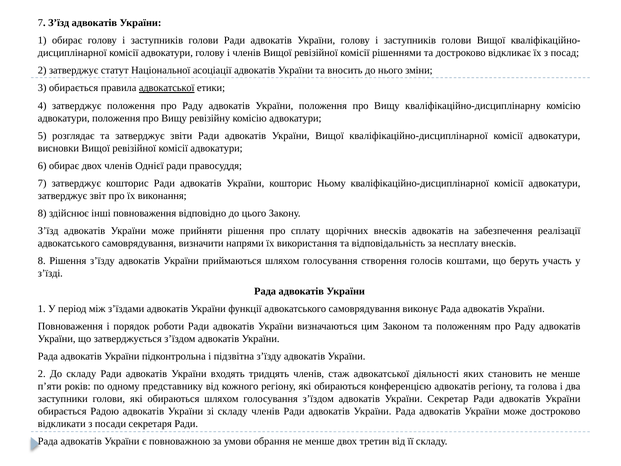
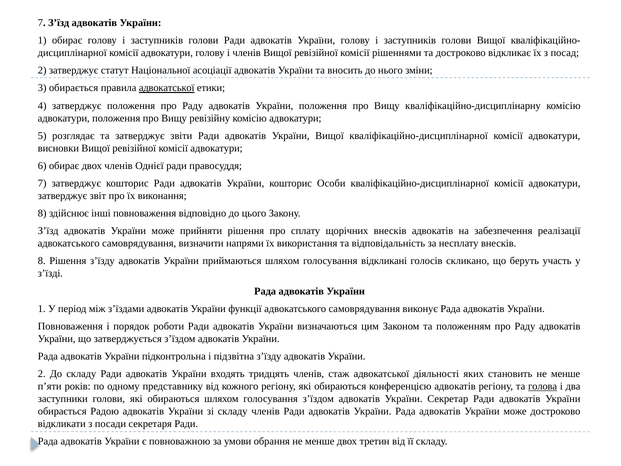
Ньому: Ньому -> Особи
створення: створення -> відкликані
коштами: коштами -> скликано
голова underline: none -> present
